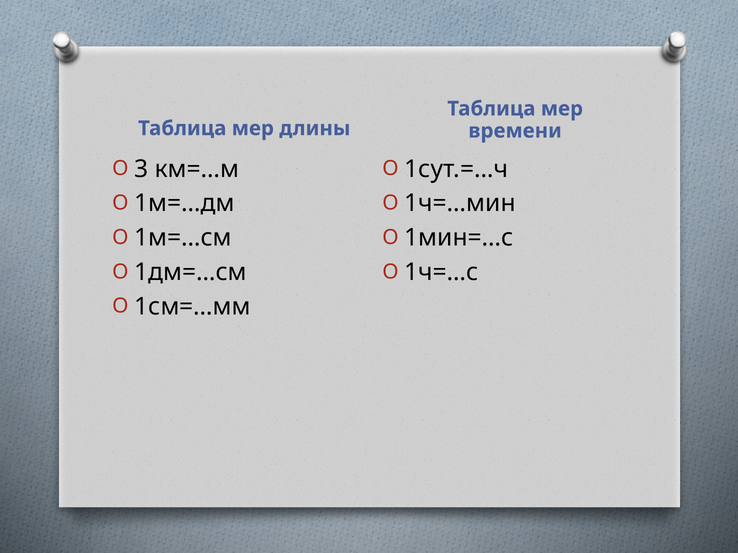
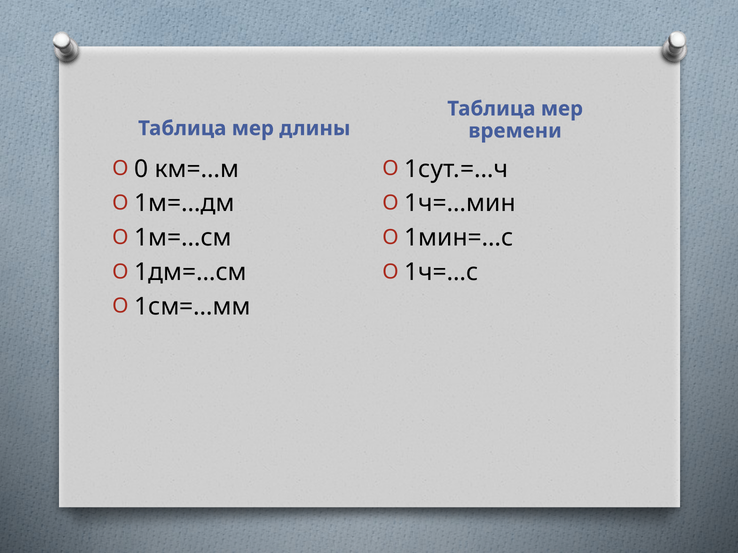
3: 3 -> 0
